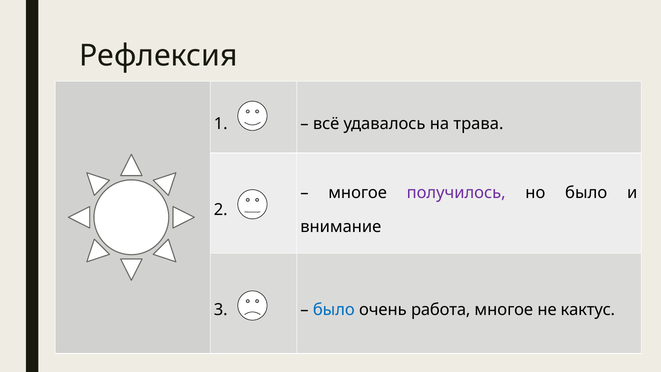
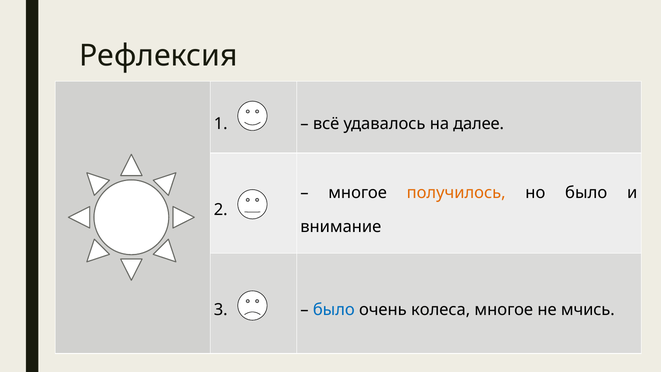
трава: трава -> далее
получилось colour: purple -> orange
работа: работа -> колеса
кактус: кактус -> мчись
